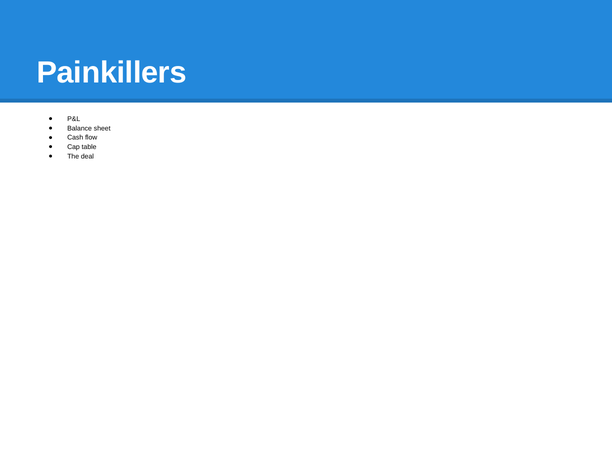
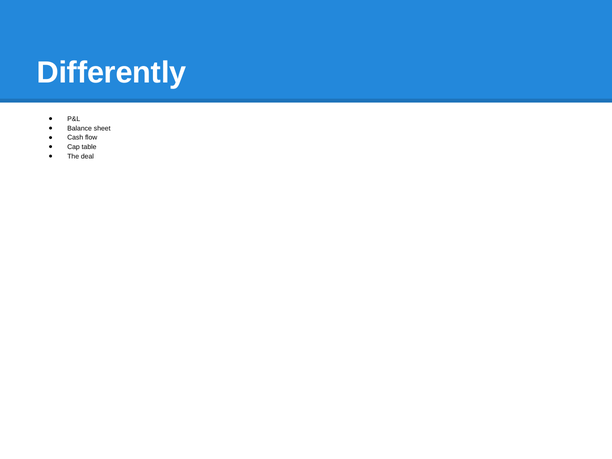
Painkillers: Painkillers -> Differently
